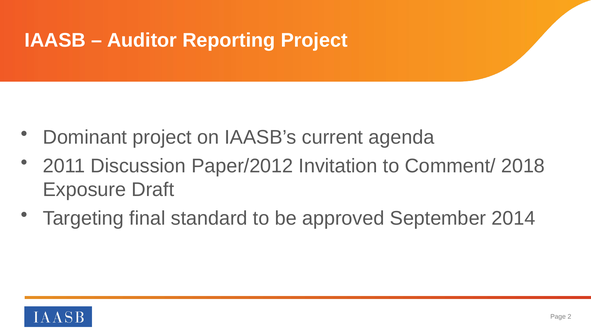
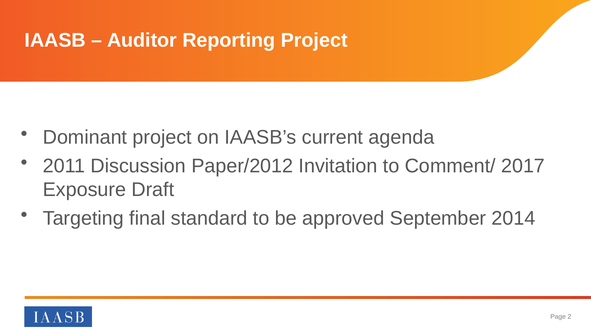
2018: 2018 -> 2017
